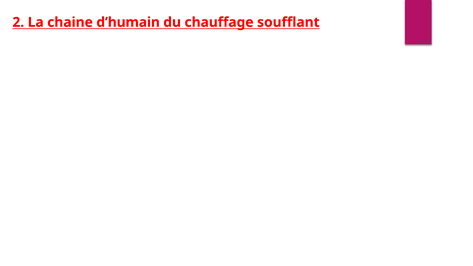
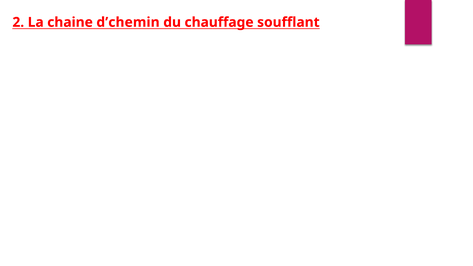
d’humain: d’humain -> d’chemin
